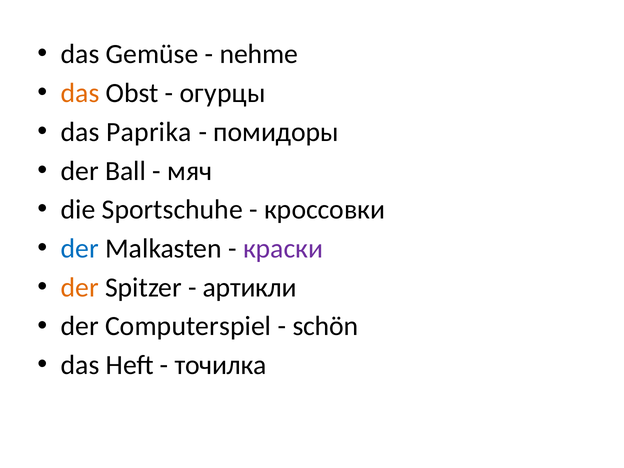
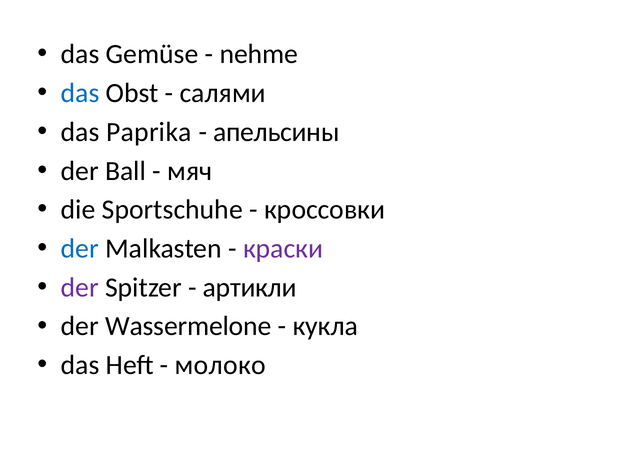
das at (80, 93) colour: orange -> blue
огурцы: огурцы -> салями
помидоры: помидоры -> апельсины
der at (80, 287) colour: orange -> purple
Computerspiel: Computerspiel -> Wassermelone
schön: schön -> кукла
точилка: точилка -> молоко
